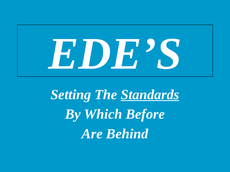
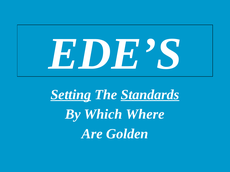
Setting underline: none -> present
Before: Before -> Where
Behind: Behind -> Golden
